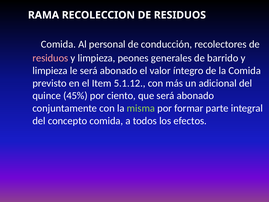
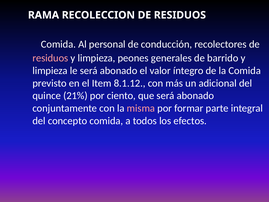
5.1.12: 5.1.12 -> 8.1.12
45%: 45% -> 21%
misma colour: light green -> pink
